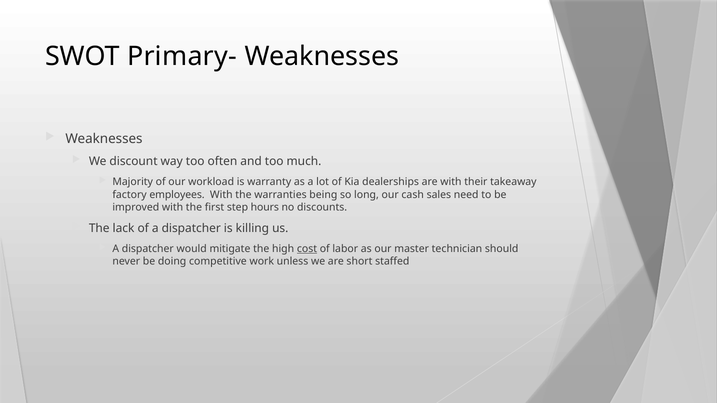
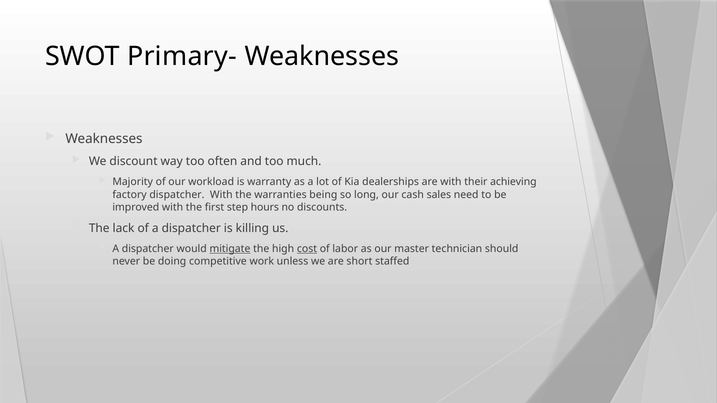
takeaway: takeaway -> achieving
factory employees: employees -> dispatcher
mitigate underline: none -> present
